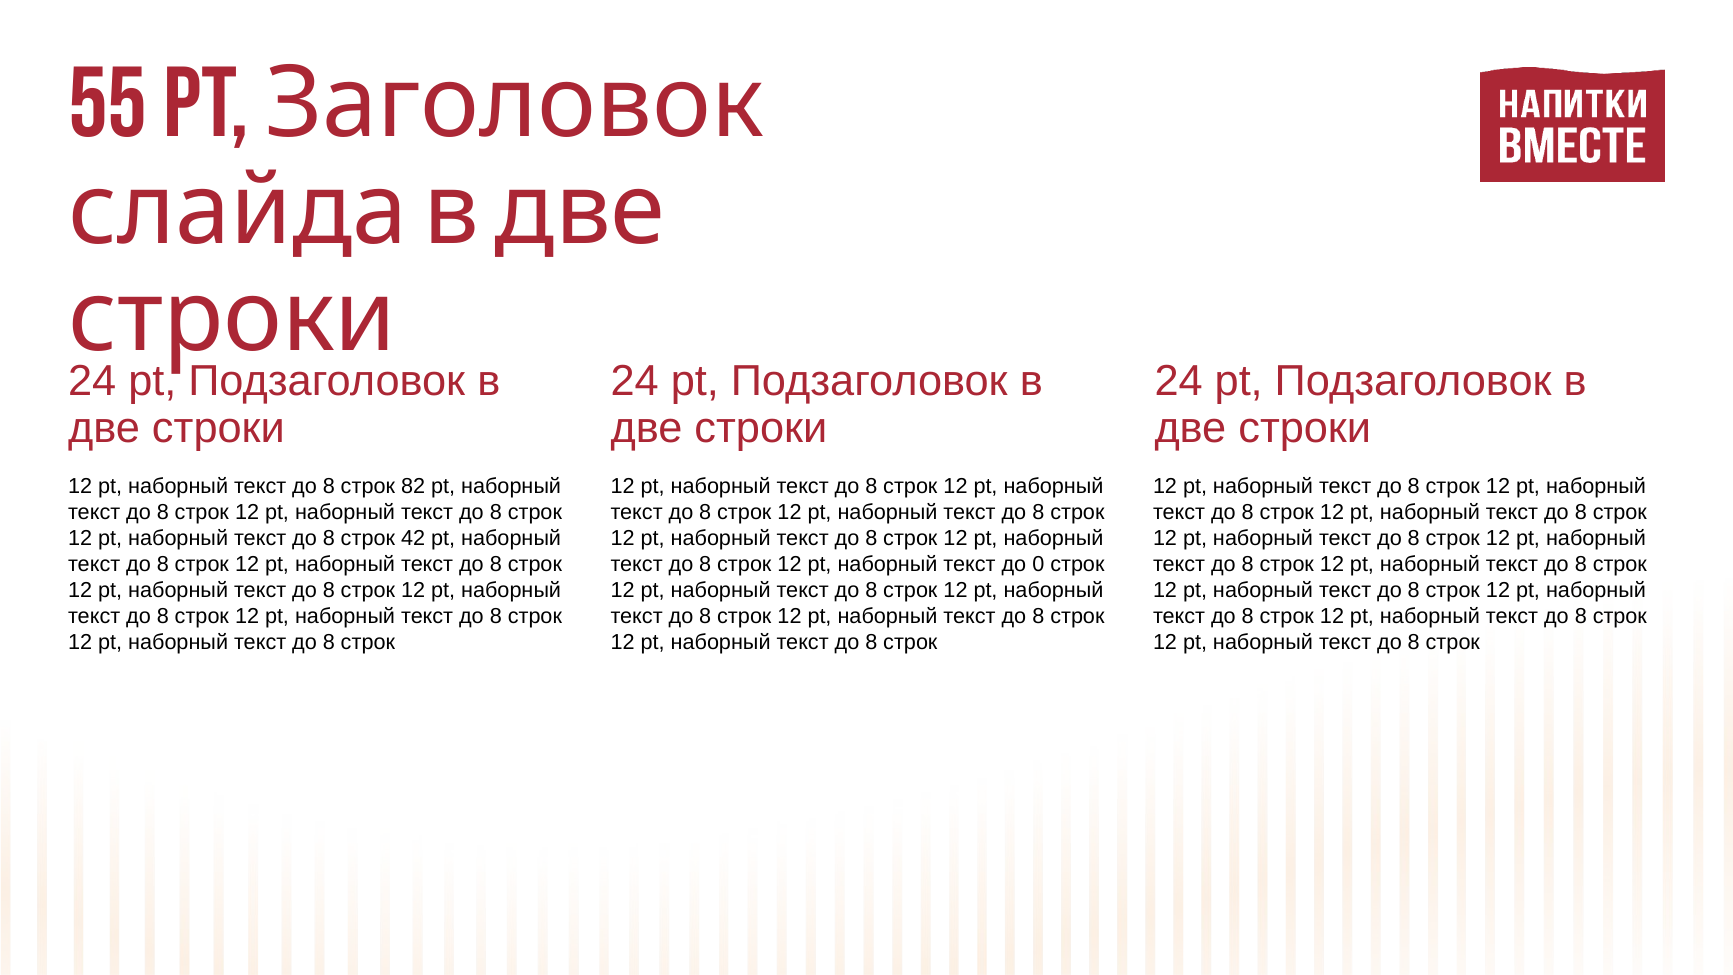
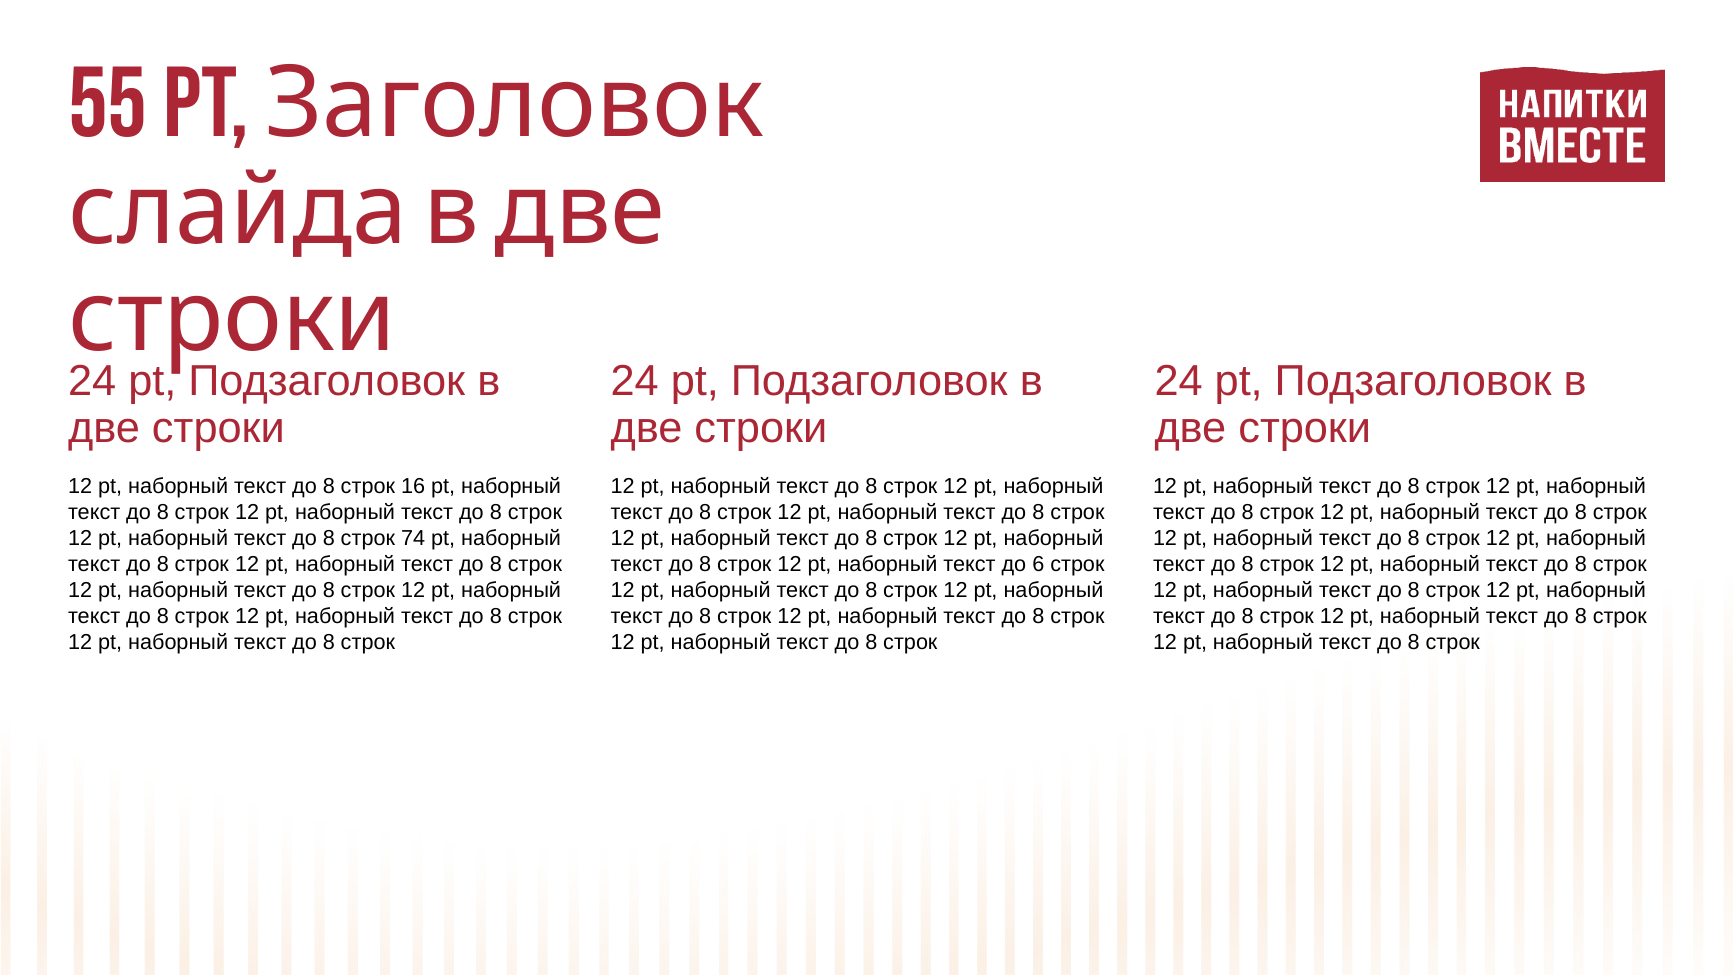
82: 82 -> 16
42: 42 -> 74
0: 0 -> 6
